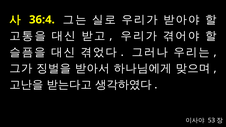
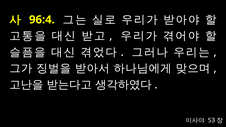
36:4: 36:4 -> 96:4
